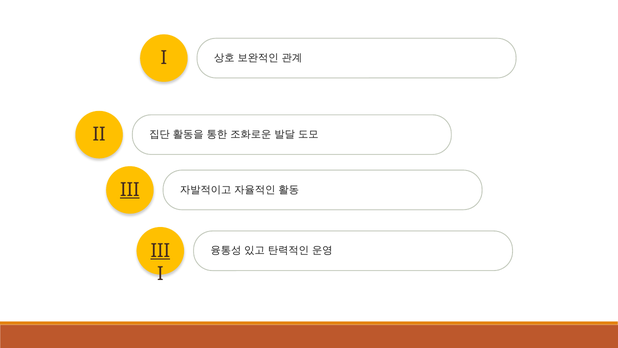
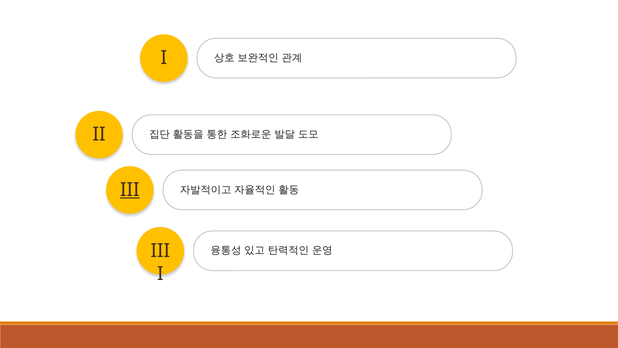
III at (160, 250) underline: present -> none
